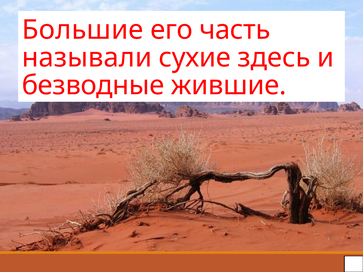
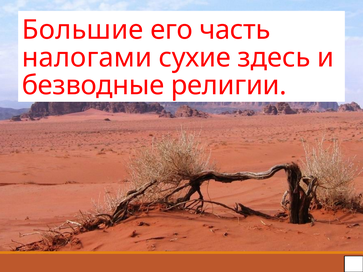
называли: называли -> налогами
жившие: жившие -> религии
